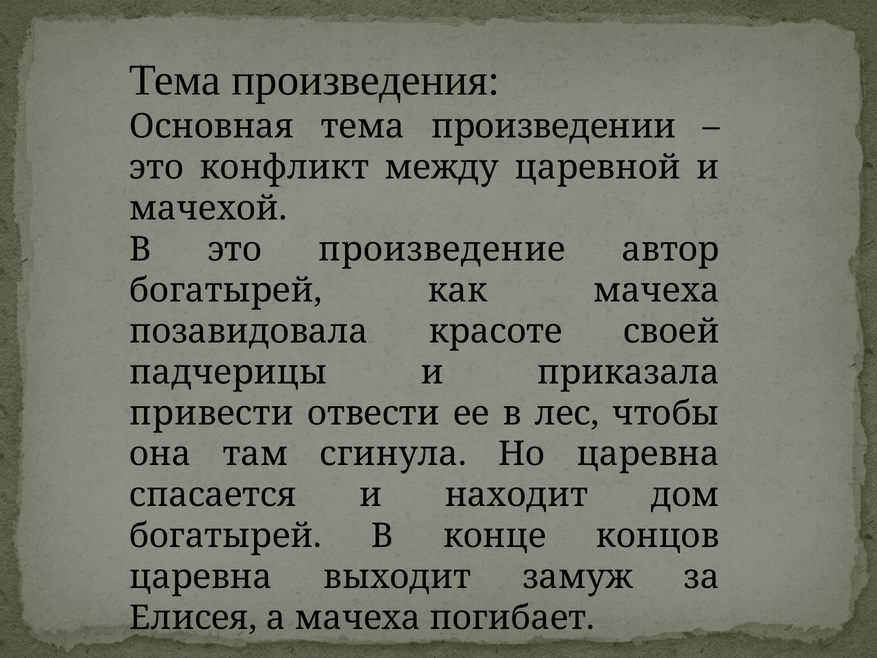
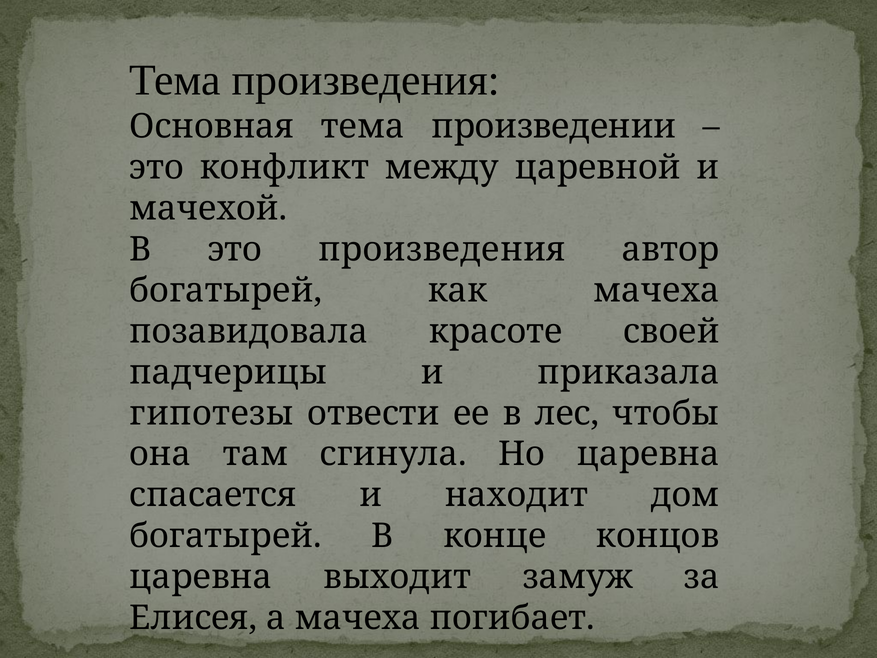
это произведение: произведение -> произведения
привести: привести -> гипотезы
